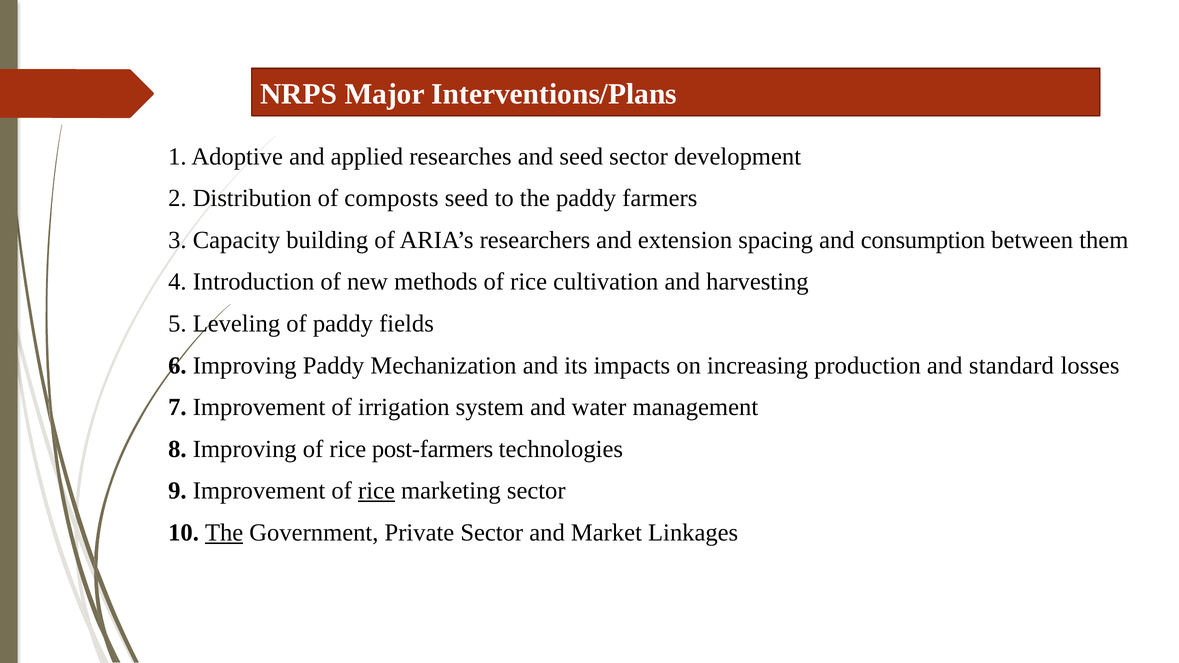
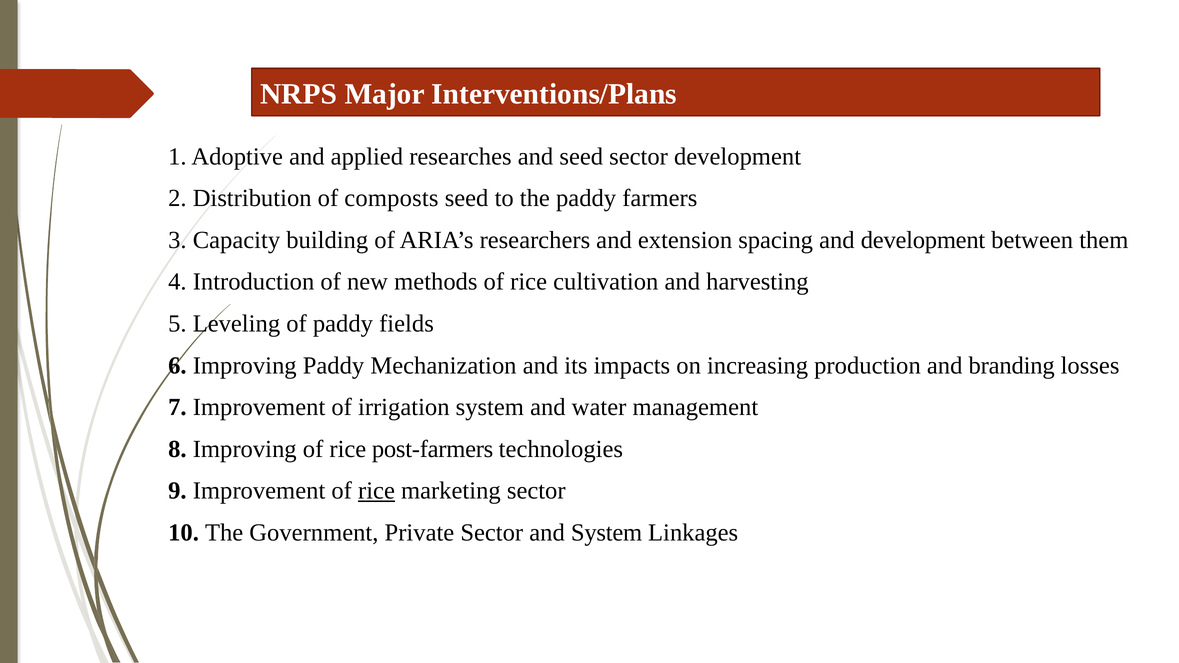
and consumption: consumption -> development
standard: standard -> branding
The at (224, 533) underline: present -> none
and Market: Market -> System
